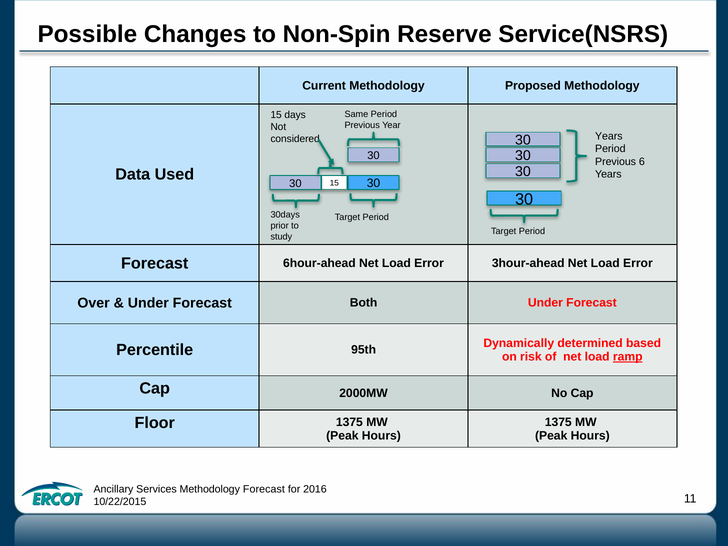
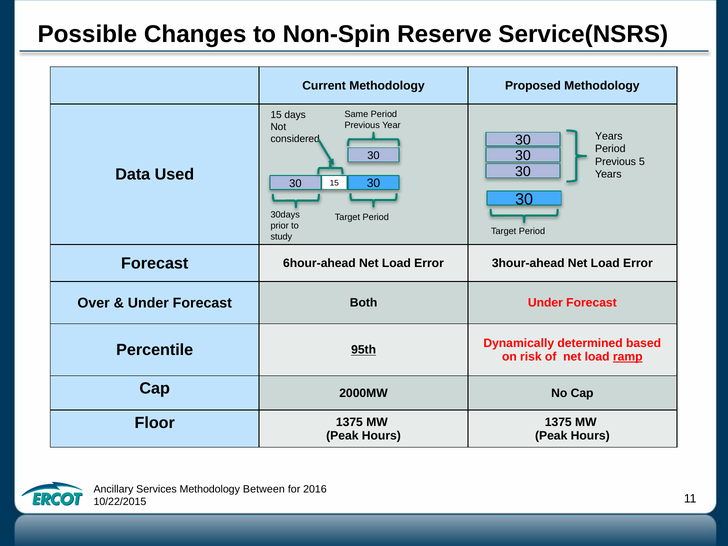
6: 6 -> 5
95th underline: none -> present
Methodology Forecast: Forecast -> Between
